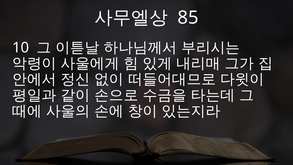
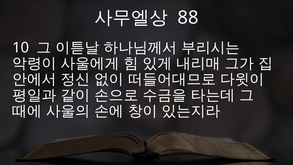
85: 85 -> 88
